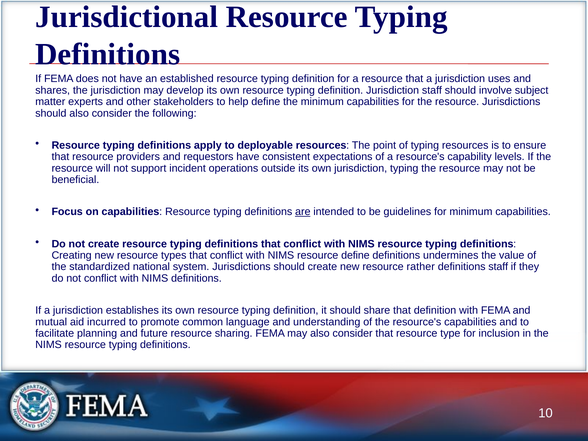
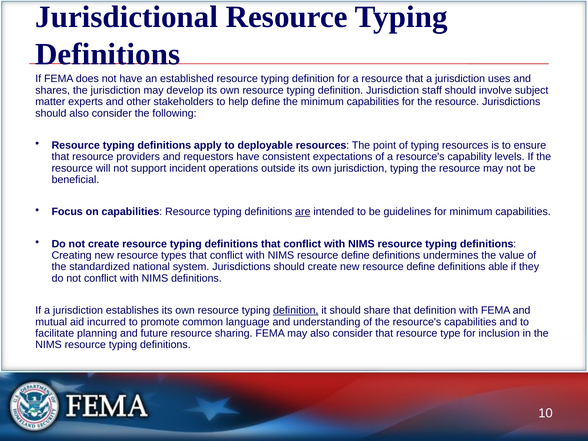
new resource rather: rather -> define
definitions staff: staff -> able
definition at (296, 310) underline: none -> present
